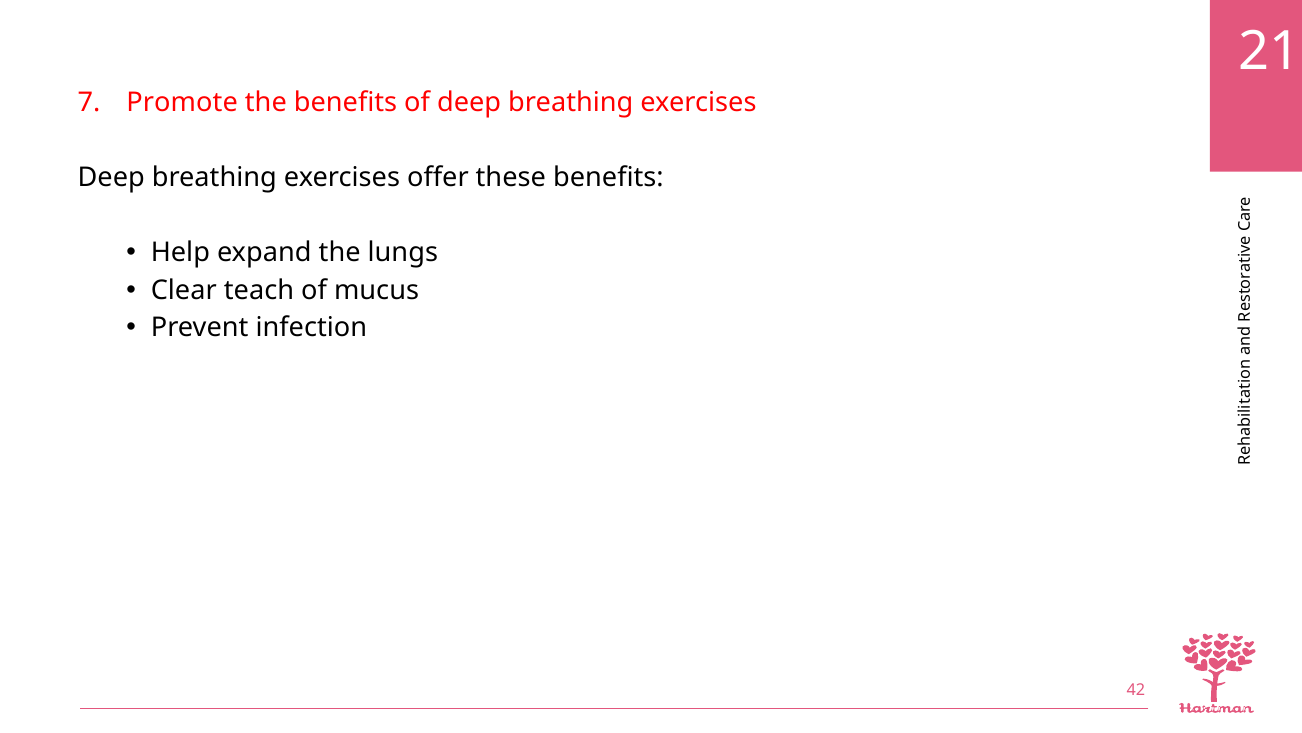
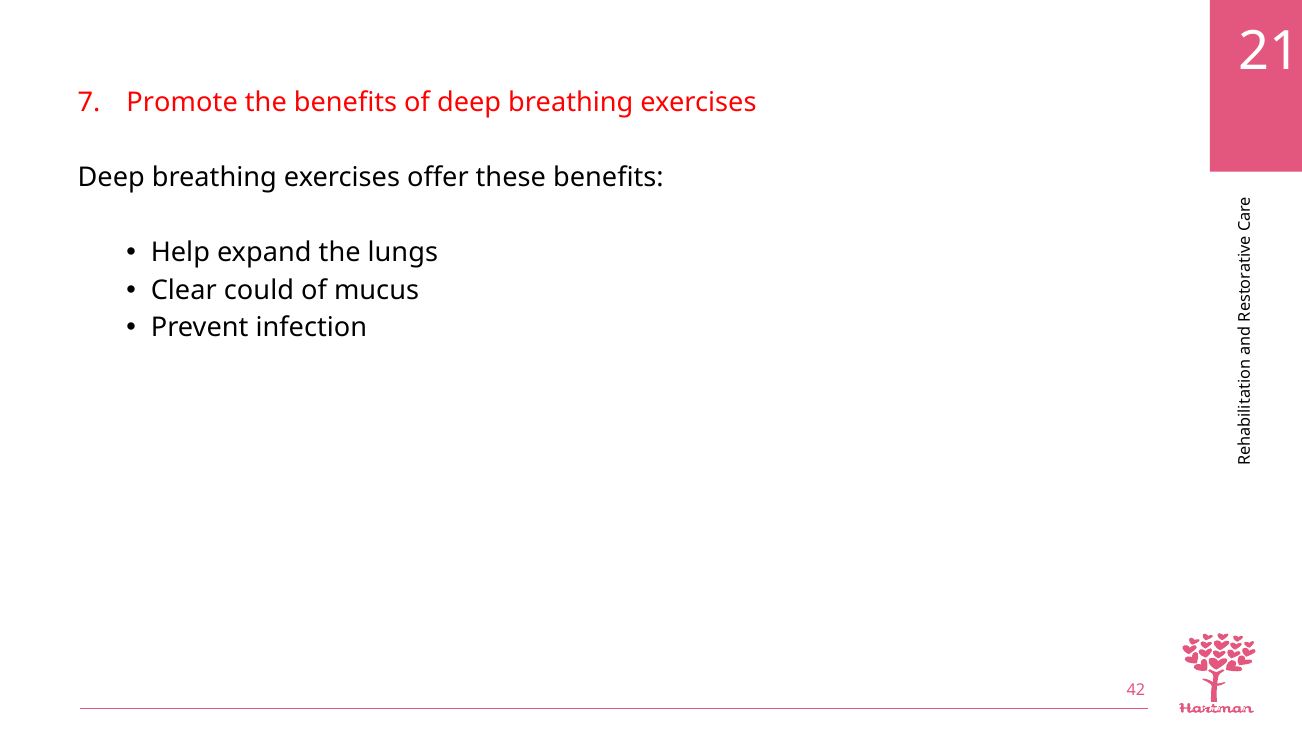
teach: teach -> could
